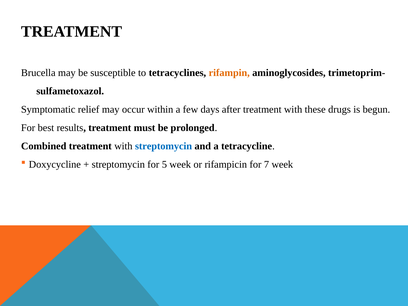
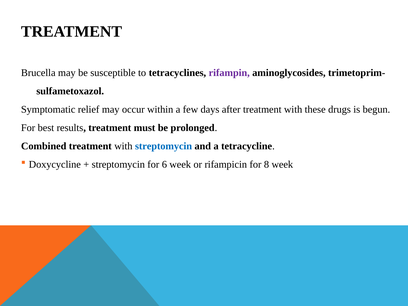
rifampin colour: orange -> purple
5: 5 -> 6
7: 7 -> 8
